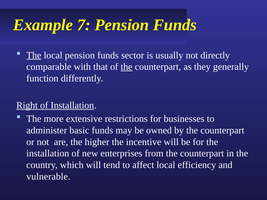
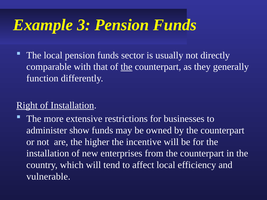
7: 7 -> 3
The at (34, 55) underline: present -> none
basic: basic -> show
